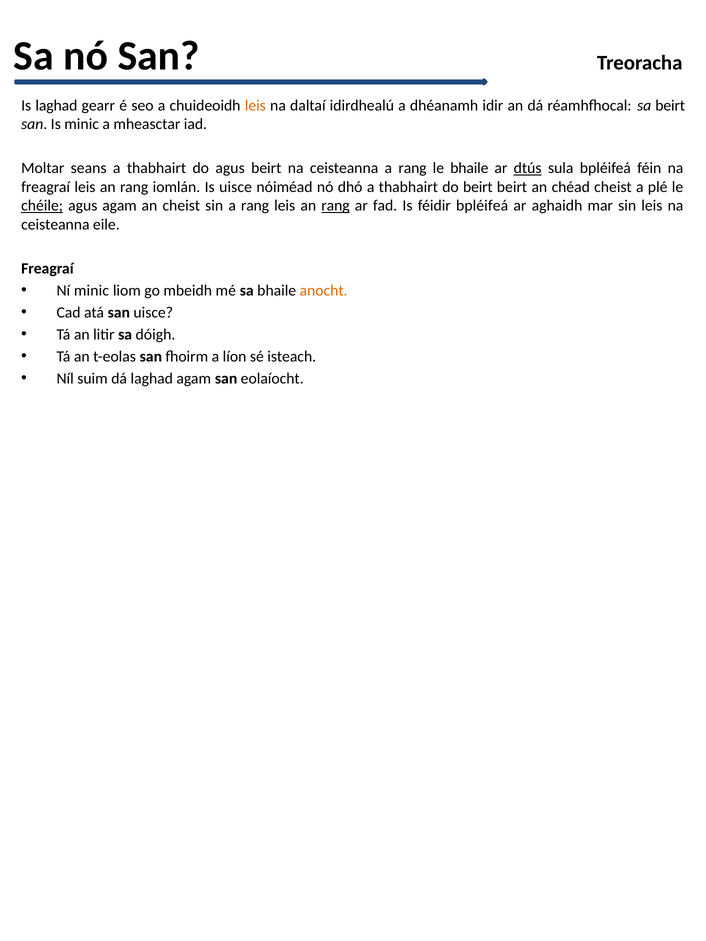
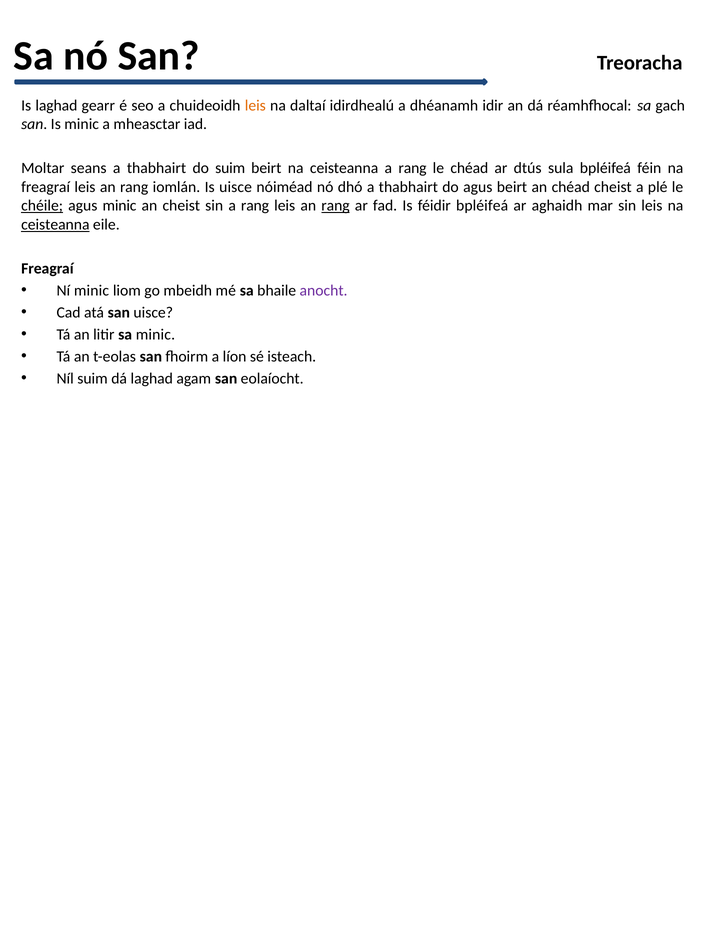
sa beirt: beirt -> gach
do agus: agus -> suim
le bhaile: bhaile -> chéad
dtús underline: present -> none
do beirt: beirt -> agus
agus agam: agam -> minic
ceisteanna at (55, 225) underline: none -> present
anocht colour: orange -> purple
sa dóigh: dóigh -> minic
